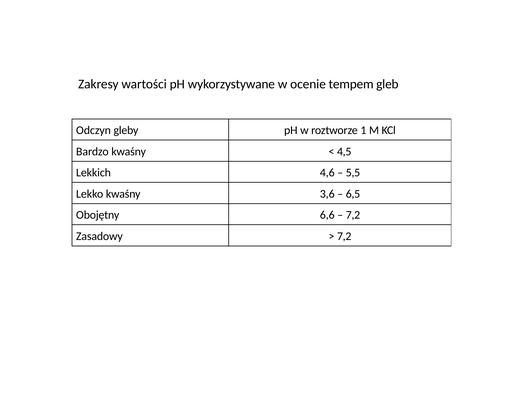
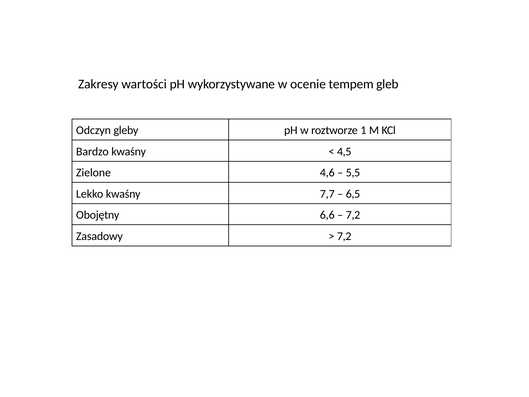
Lekkich: Lekkich -> Zielone
3,6: 3,6 -> 7,7
